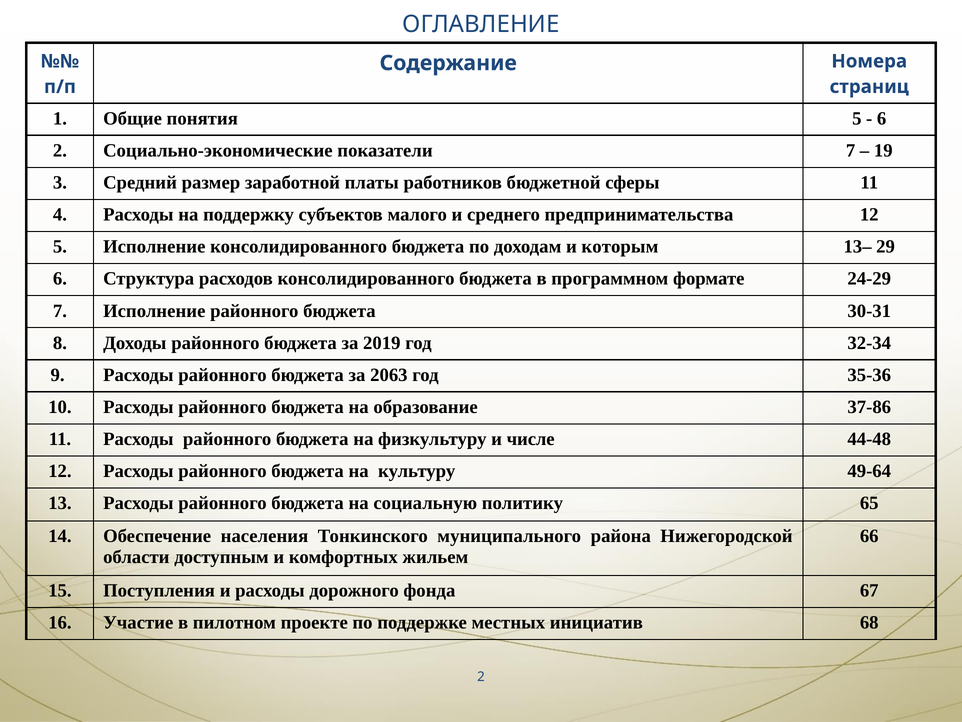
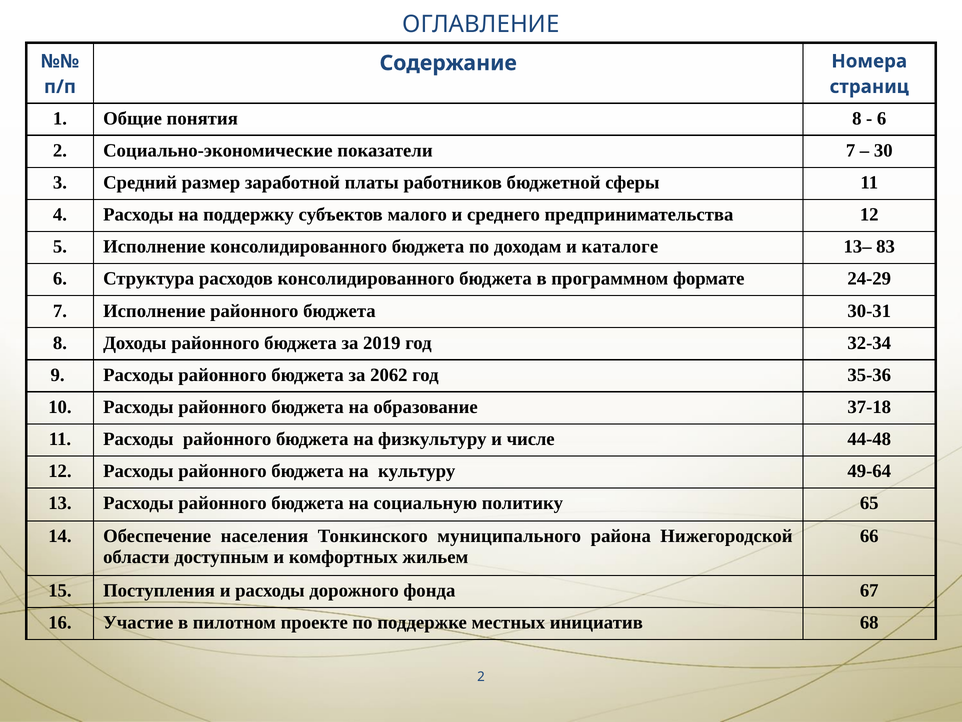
понятия 5: 5 -> 8
19: 19 -> 30
которым: которым -> каталоге
29: 29 -> 83
2063: 2063 -> 2062
37-86: 37-86 -> 37-18
